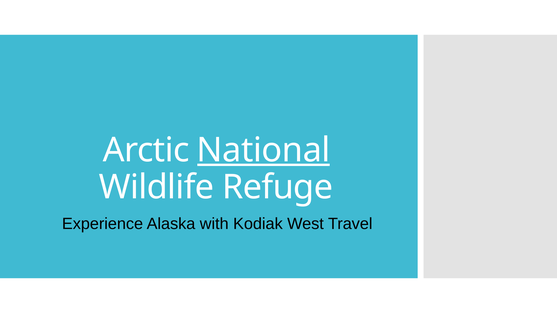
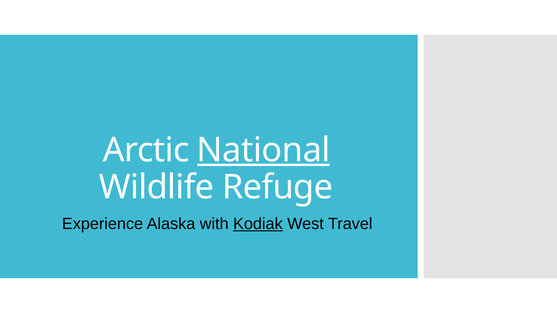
Kodiak underline: none -> present
